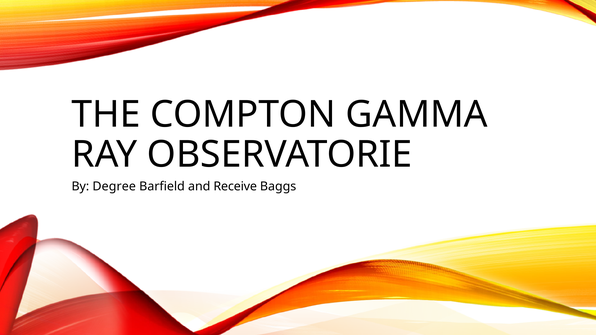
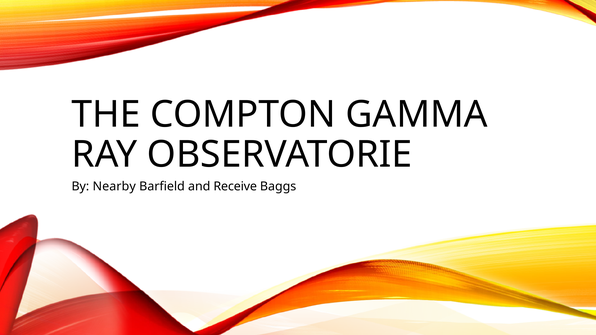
Degree: Degree -> Nearby
